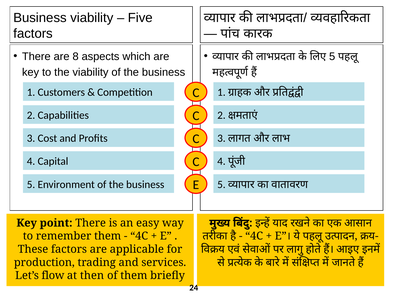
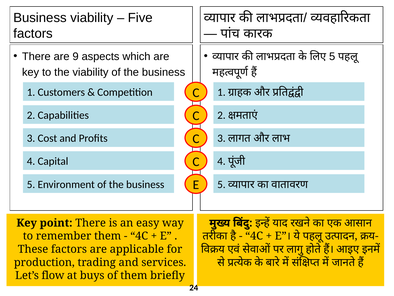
8: 8 -> 9
then: then -> buys
